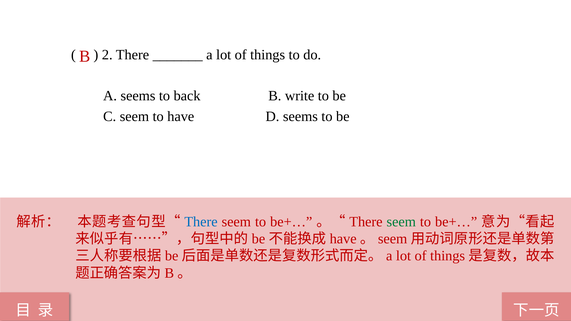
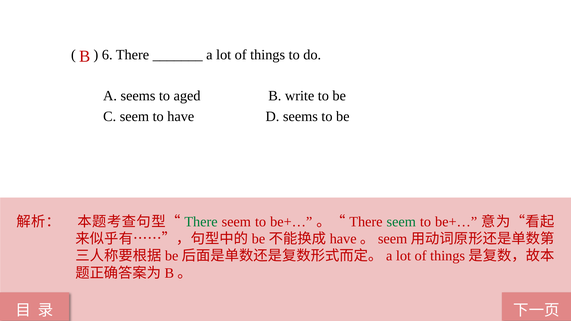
2: 2 -> 6
back: back -> aged
There at (201, 222) colour: blue -> green
